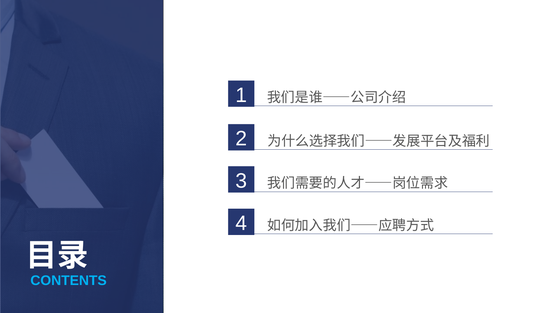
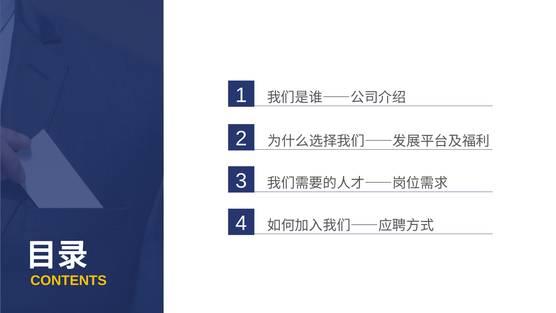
CONTENTS colour: light blue -> yellow
